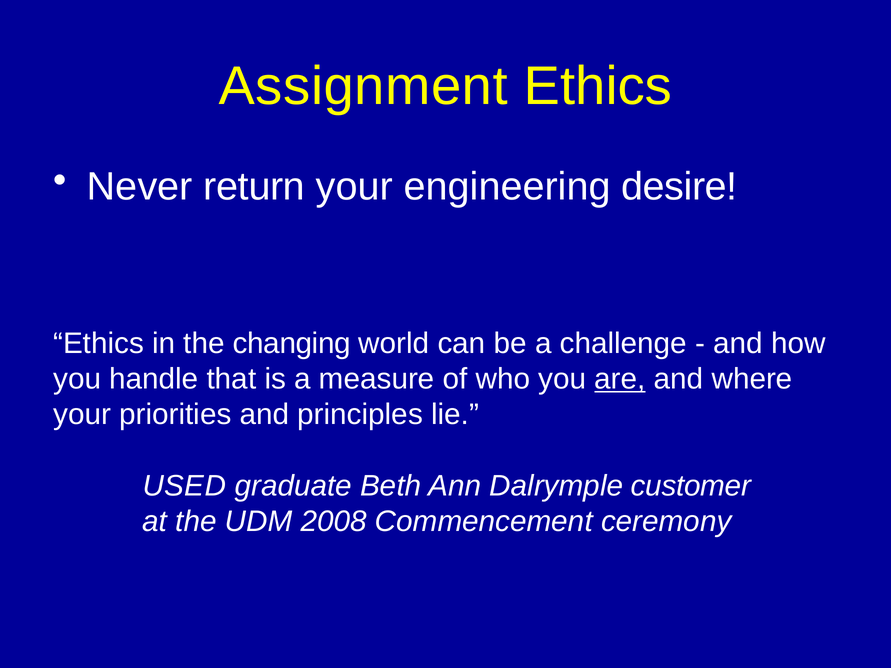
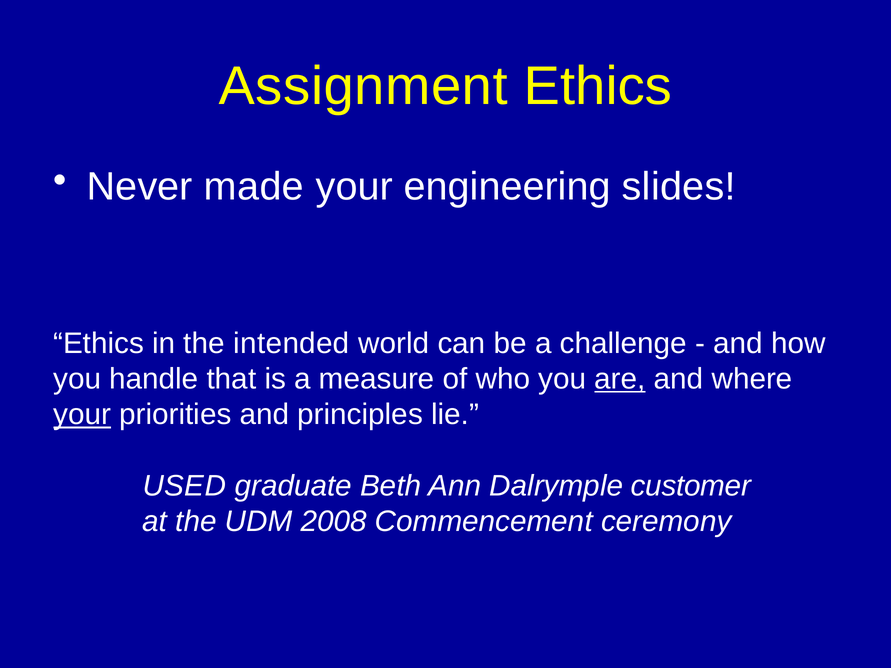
return: return -> made
desire: desire -> slides
changing: changing -> intended
your at (82, 415) underline: none -> present
